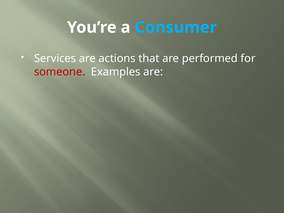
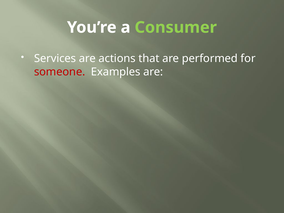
Consumer colour: light blue -> light green
